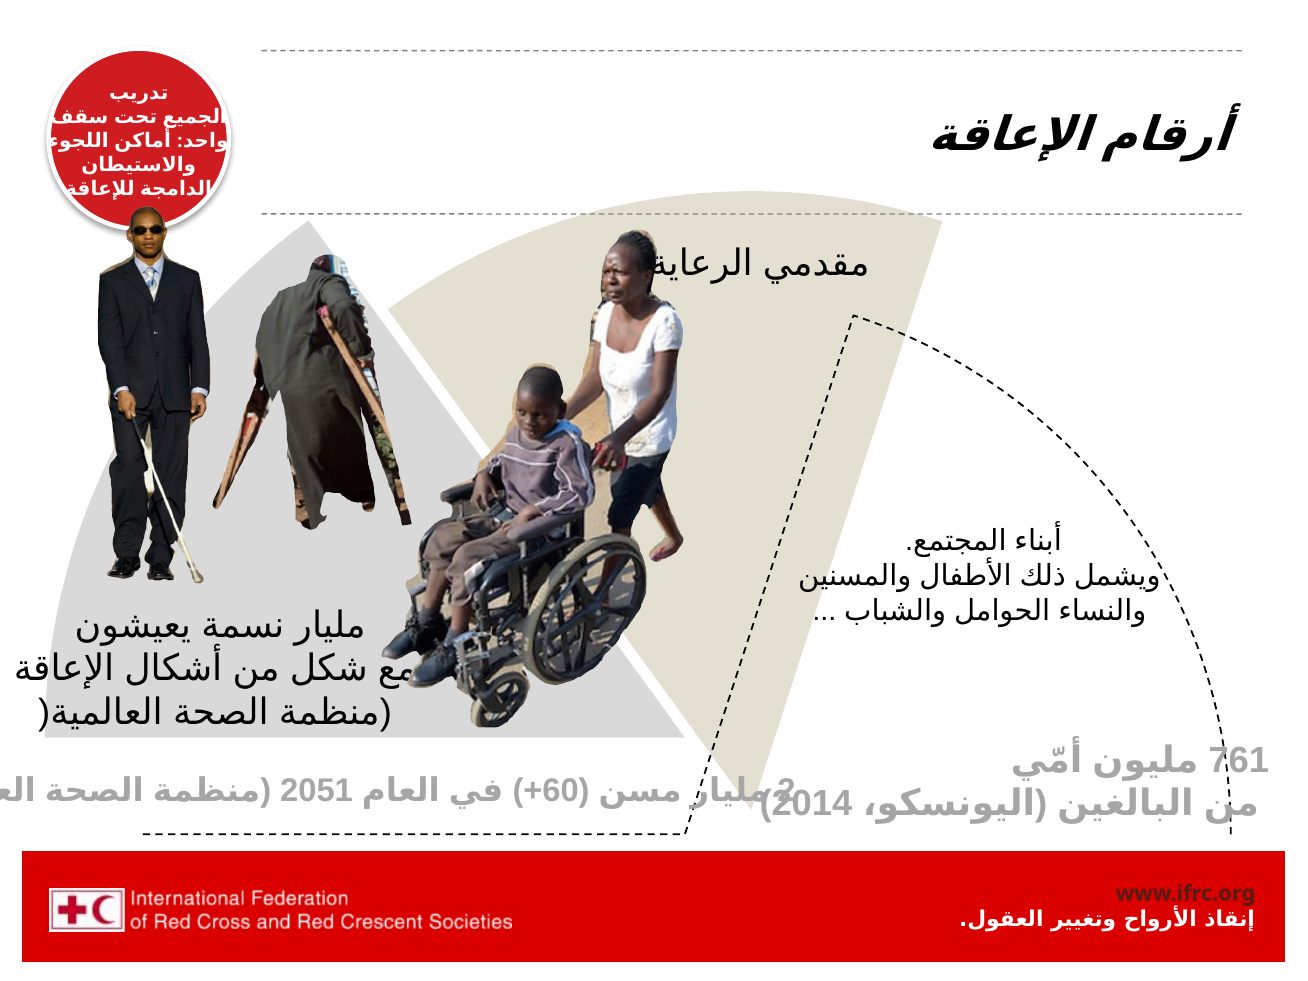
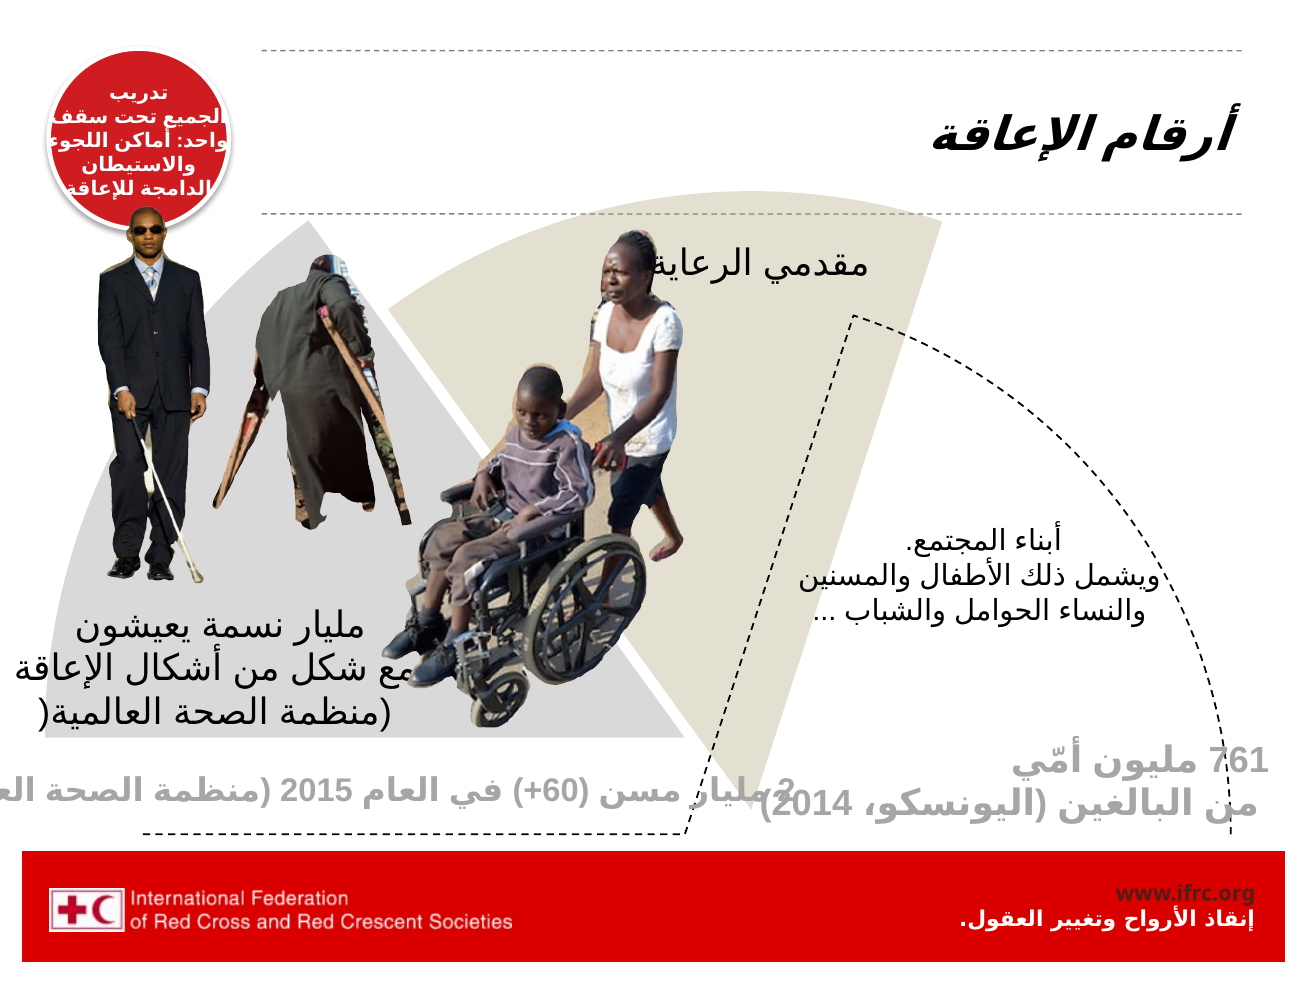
2051: 2051 -> 2015
